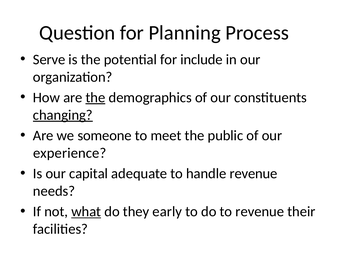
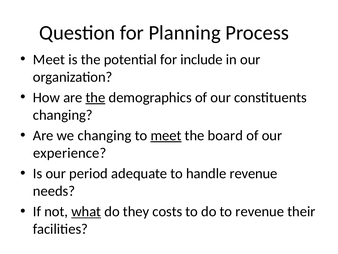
Serve at (49, 59): Serve -> Meet
changing at (63, 115) underline: present -> none
we someone: someone -> changing
meet at (166, 135) underline: none -> present
public: public -> board
capital: capital -> period
early: early -> costs
